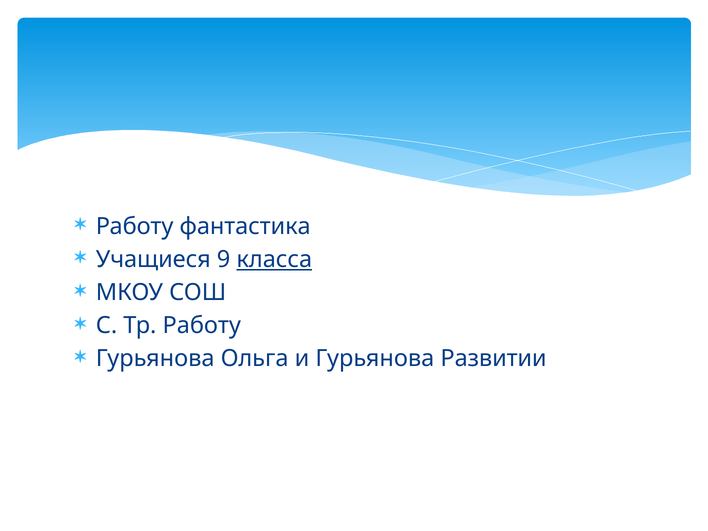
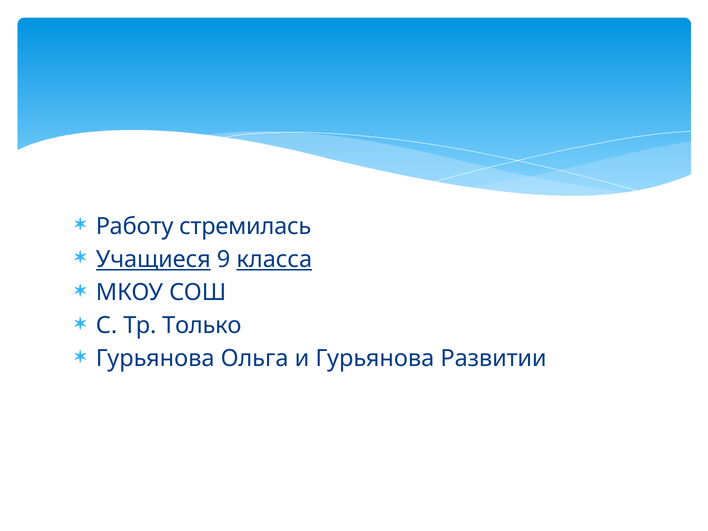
фантастика: фантастика -> стремилась
Учащиеся underline: none -> present
Тр Работу: Работу -> Только
